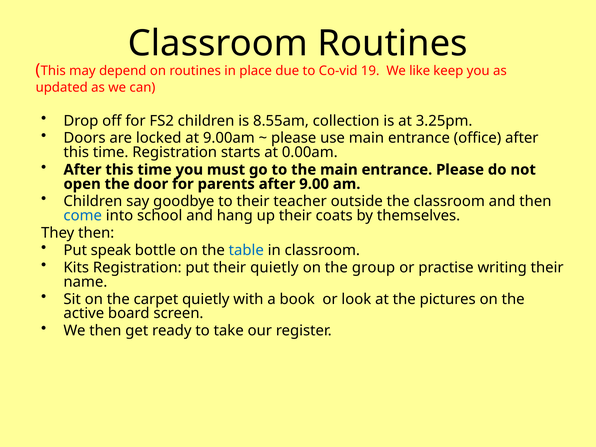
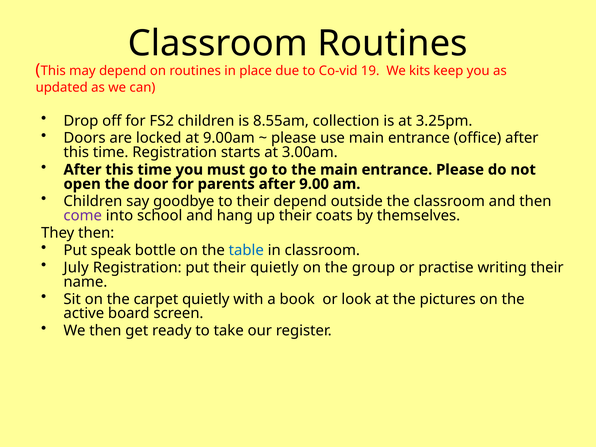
like: like -> kits
0.00am: 0.00am -> 3.00am
their teacher: teacher -> depend
come colour: blue -> purple
Kits: Kits -> July
